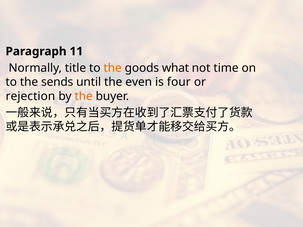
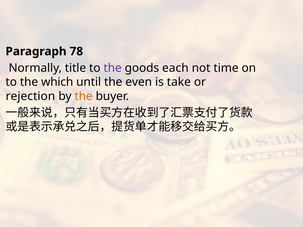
11: 11 -> 78
the at (113, 68) colour: orange -> purple
what: what -> each
sends: sends -> which
four: four -> take
